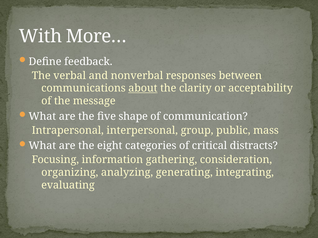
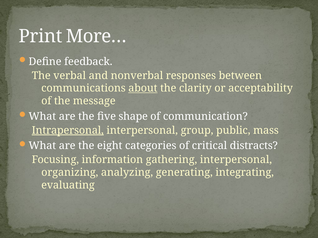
With: With -> Print
Intrapersonal underline: none -> present
gathering consideration: consideration -> interpersonal
